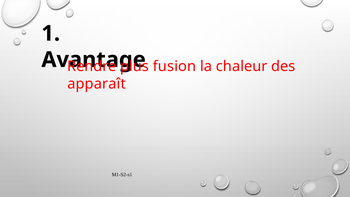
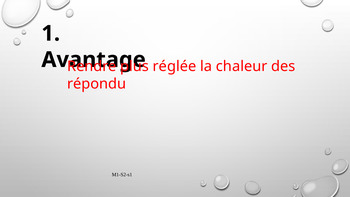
fusion: fusion -> réglée
apparaît: apparaît -> répondu
